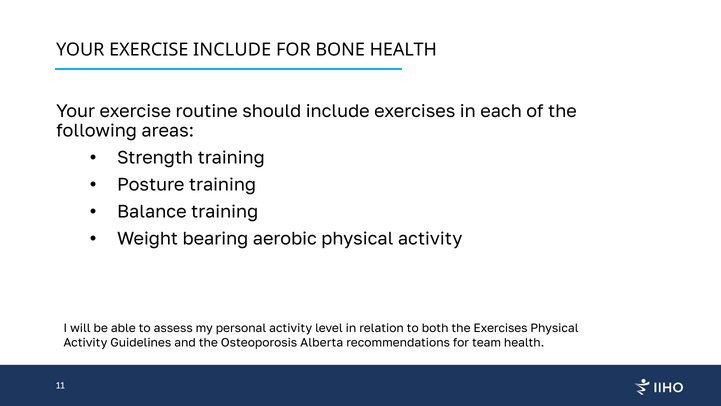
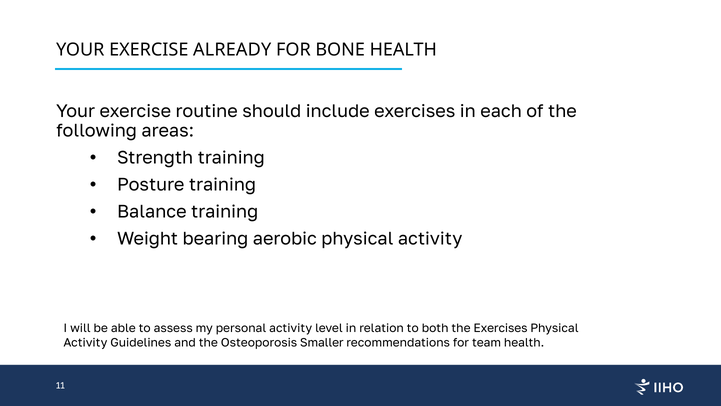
EXERCISE INCLUDE: INCLUDE -> ALREADY
Alberta: Alberta -> Smaller
